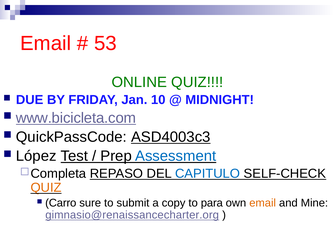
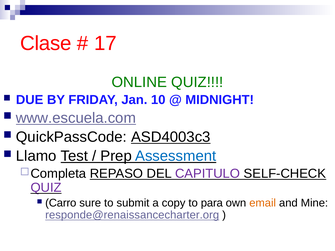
Email at (46, 43): Email -> Clase
53: 53 -> 17
www.bicicleta.com: www.bicicleta.com -> www.escuela.com
López: López -> Llamo
CAPITULO colour: blue -> purple
QUIZ at (46, 188) colour: orange -> purple
gimnasio@renaissancecharter.org: gimnasio@renaissancecharter.org -> responde@renaissancecharter.org
